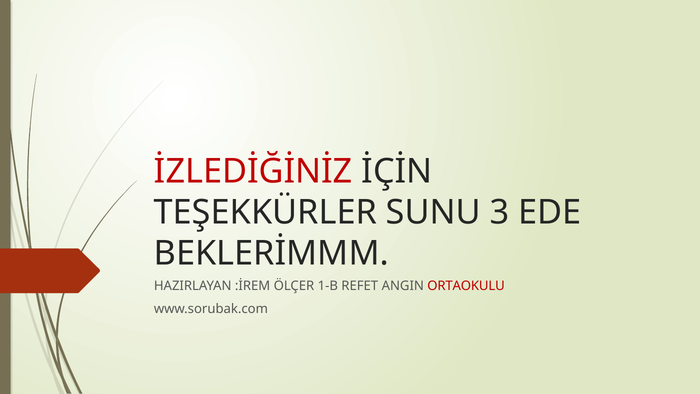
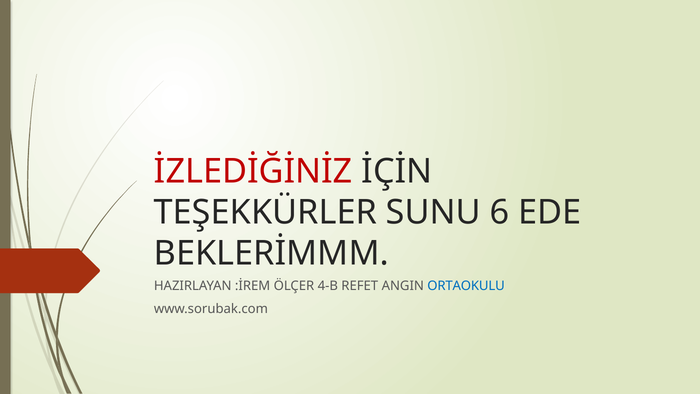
3: 3 -> 6
1-B: 1-B -> 4-B
ORTAOKULU colour: red -> blue
